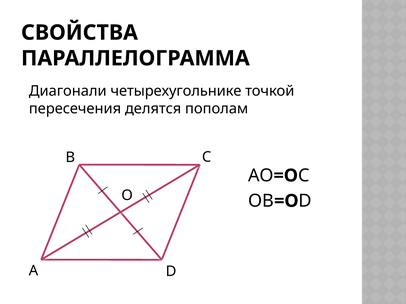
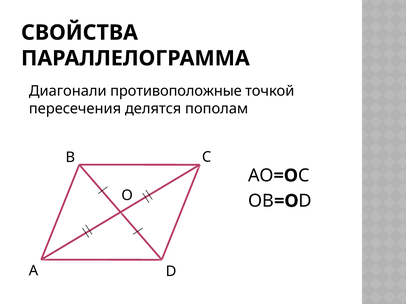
четырехугольнике: четырехугольнике -> противоположные
